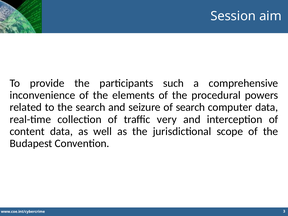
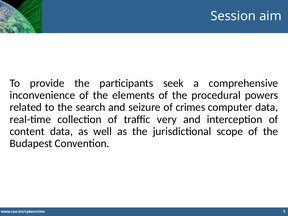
such: such -> seek
of search: search -> crimes
